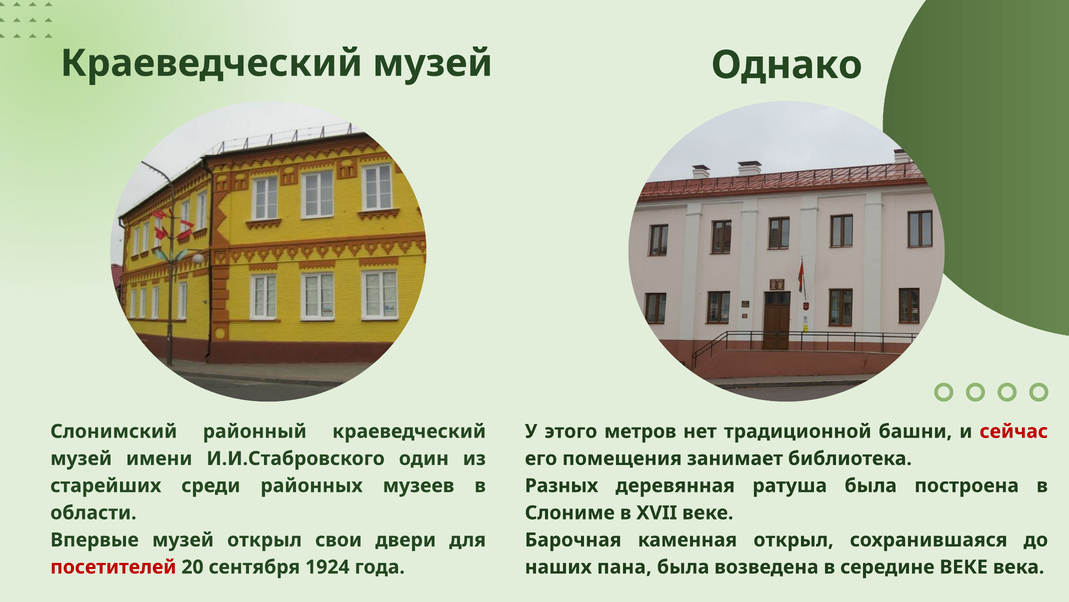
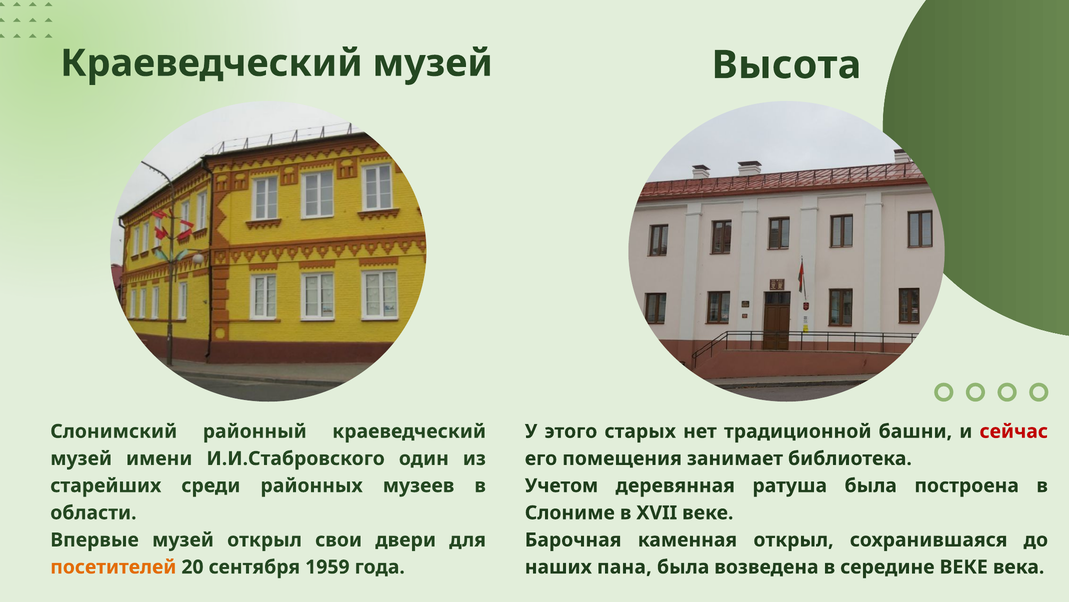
Однако: Однако -> Высота
метров: метров -> старых
Разных: Разных -> Учетом
посетителей colour: red -> orange
1924: 1924 -> 1959
